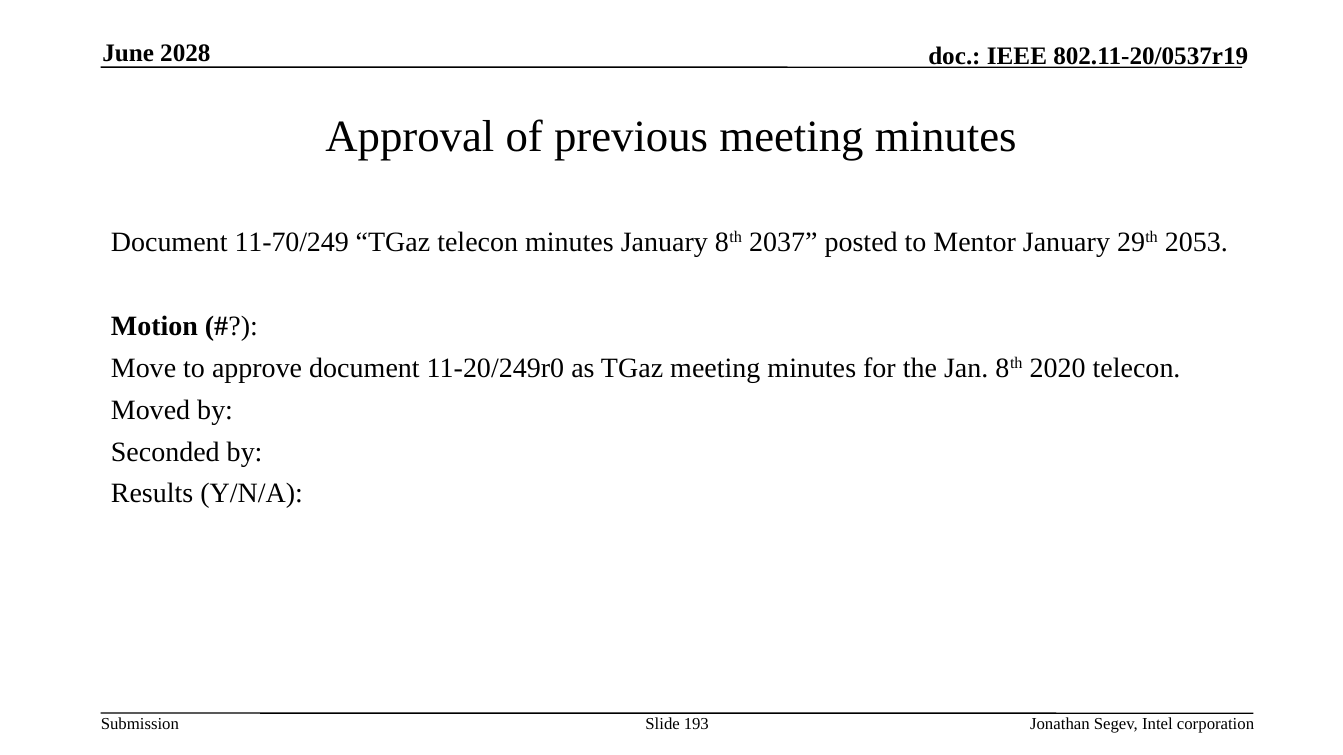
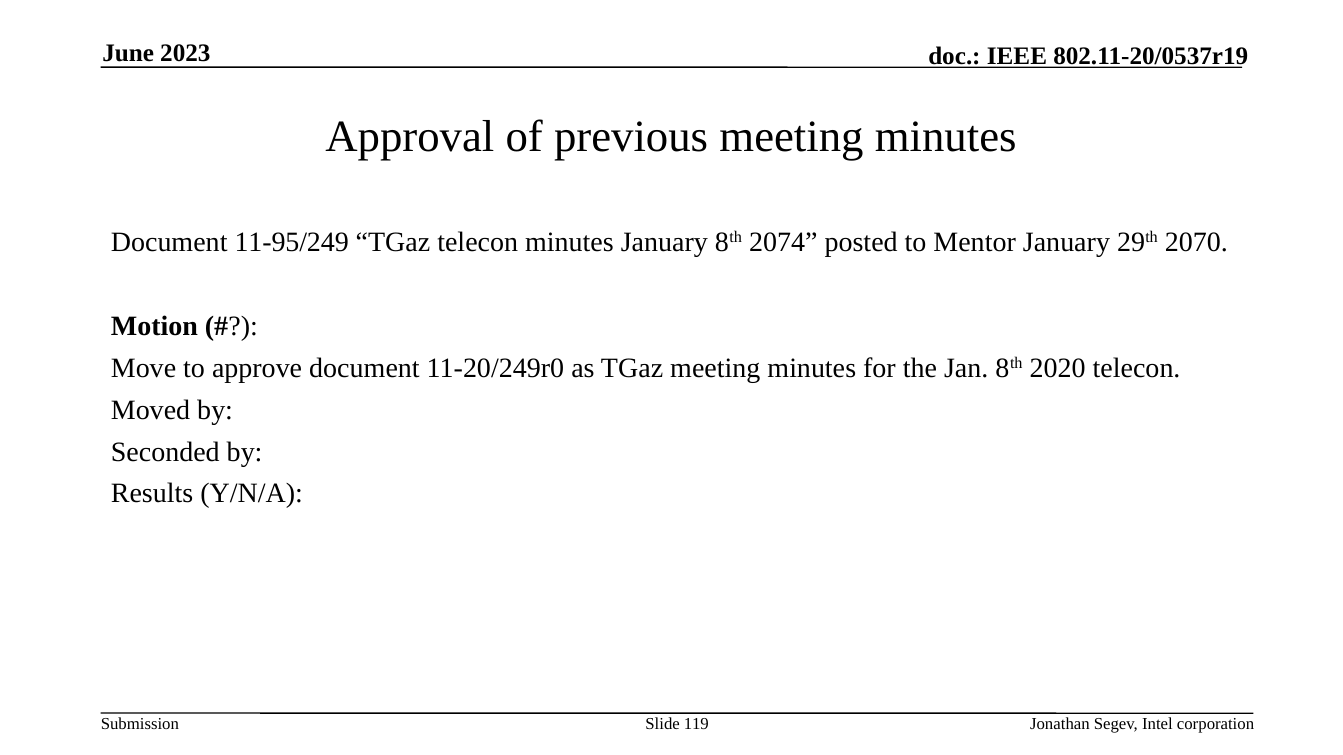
2028: 2028 -> 2023
11-70/249: 11-70/249 -> 11-95/249
2037: 2037 -> 2074
2053: 2053 -> 2070
193: 193 -> 119
